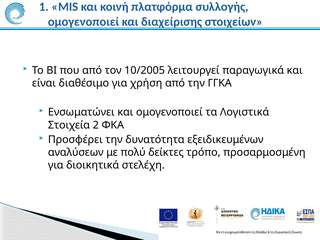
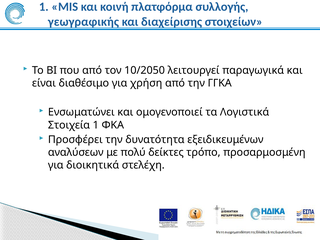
ομογενοποιεί at (83, 22): ομογενοποιεί -> γεωγραφικής
10/2005: 10/2005 -> 10/2050
Στοιχεία 2: 2 -> 1
